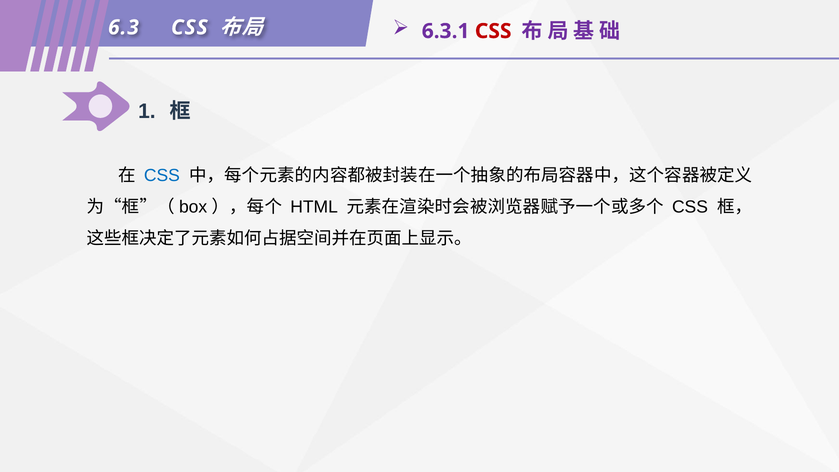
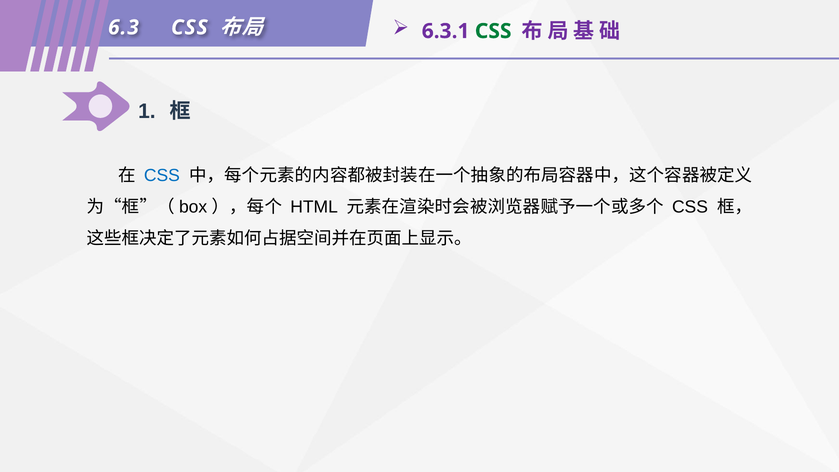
CSS at (493, 31) colour: red -> green
